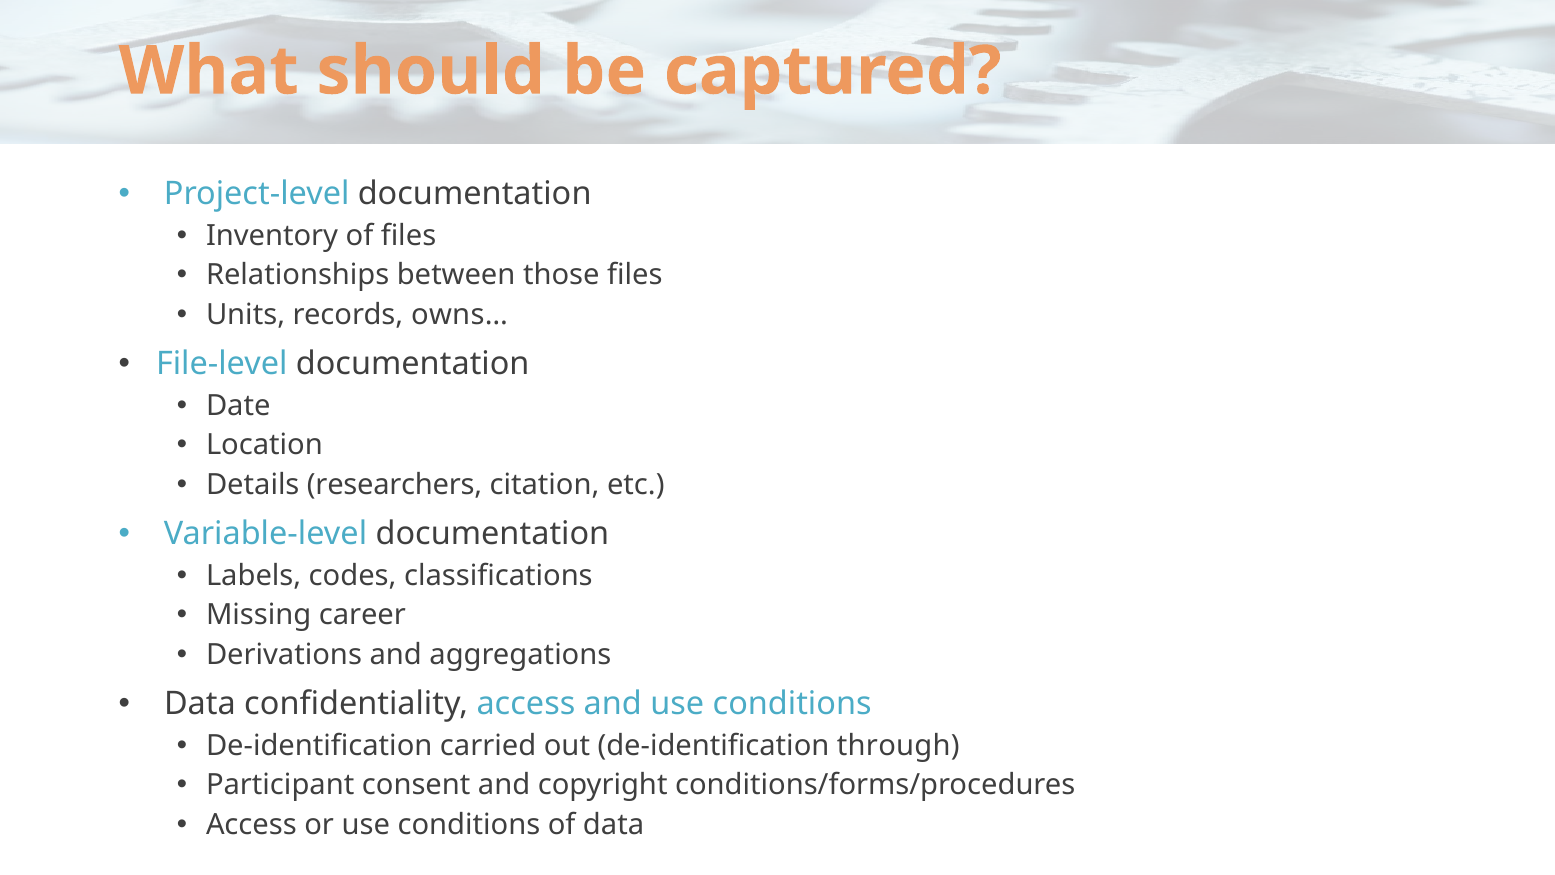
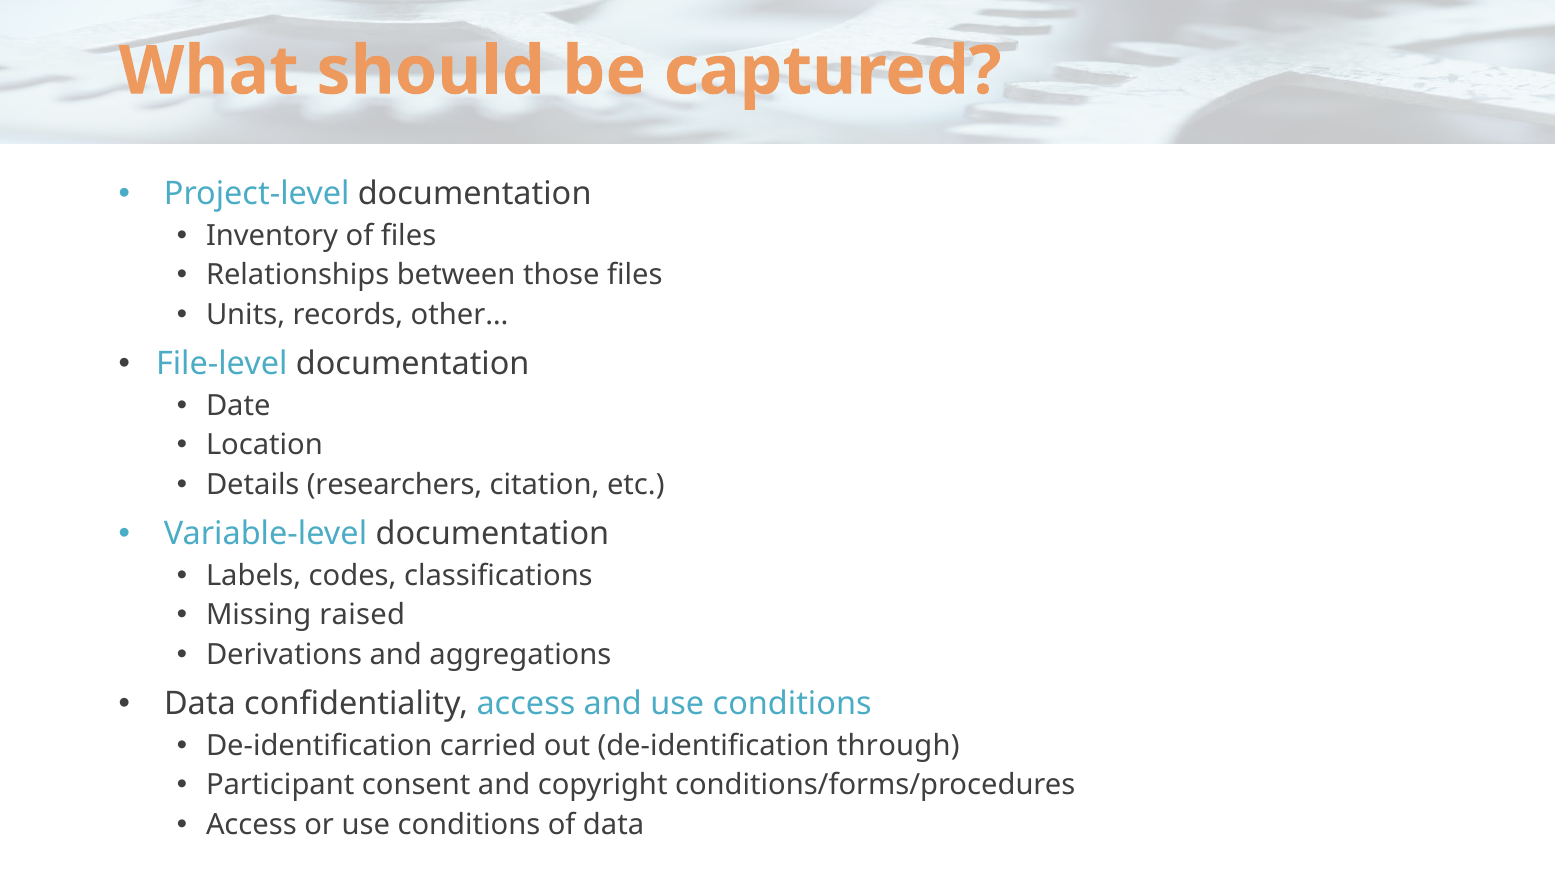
owns…: owns… -> other…
career: career -> raised
